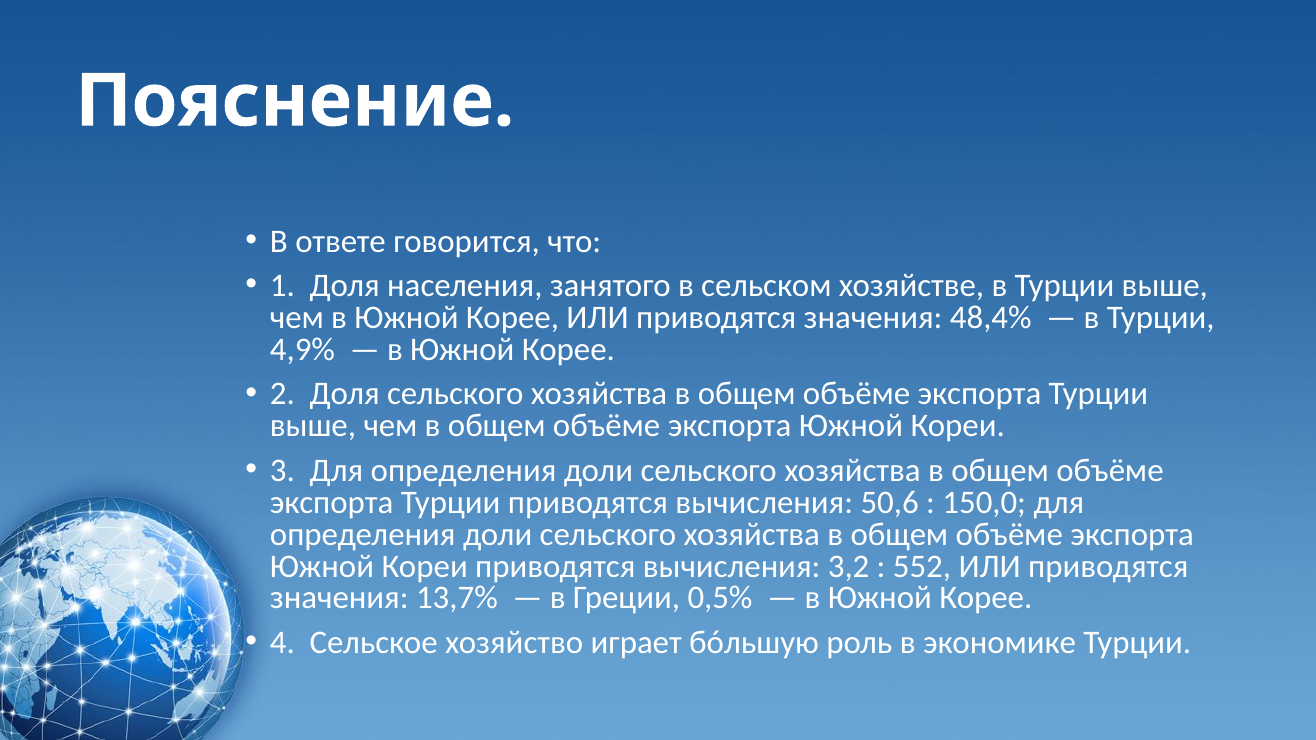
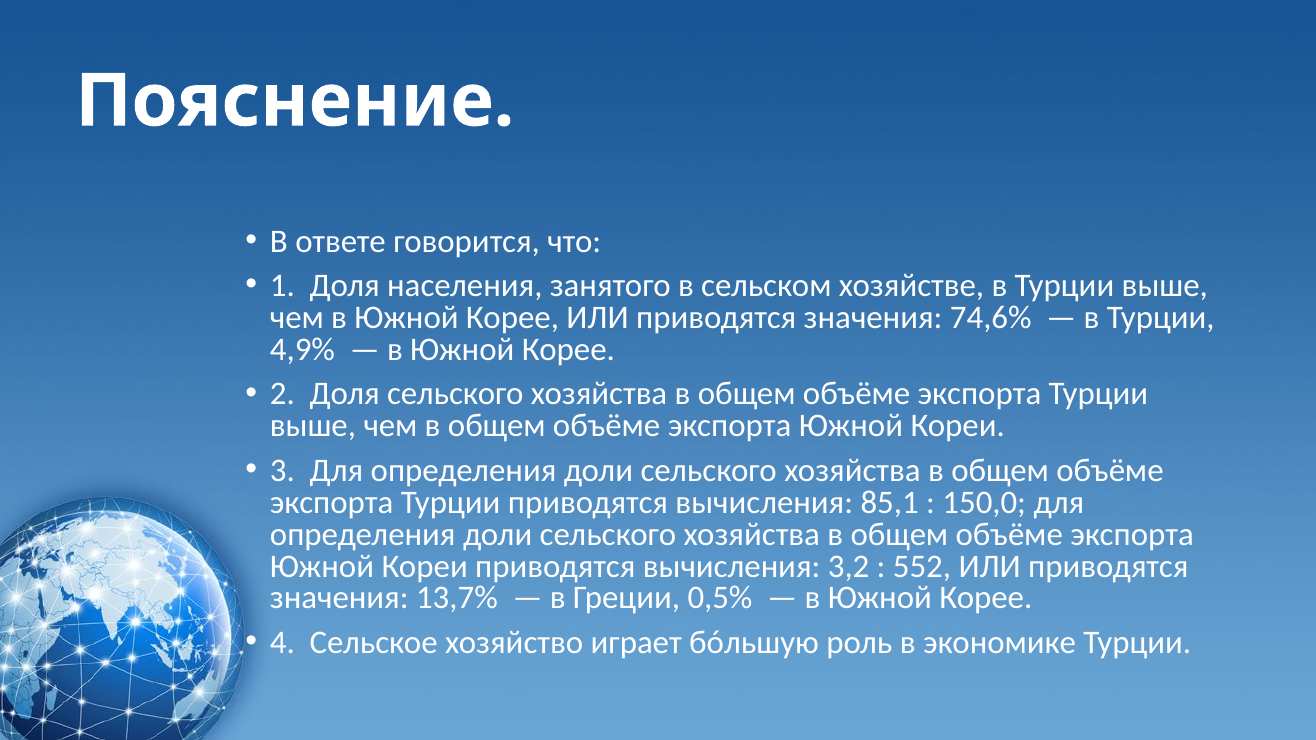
48,4%: 48,4% -> 74,6%
50,6: 50,6 -> 85,1
